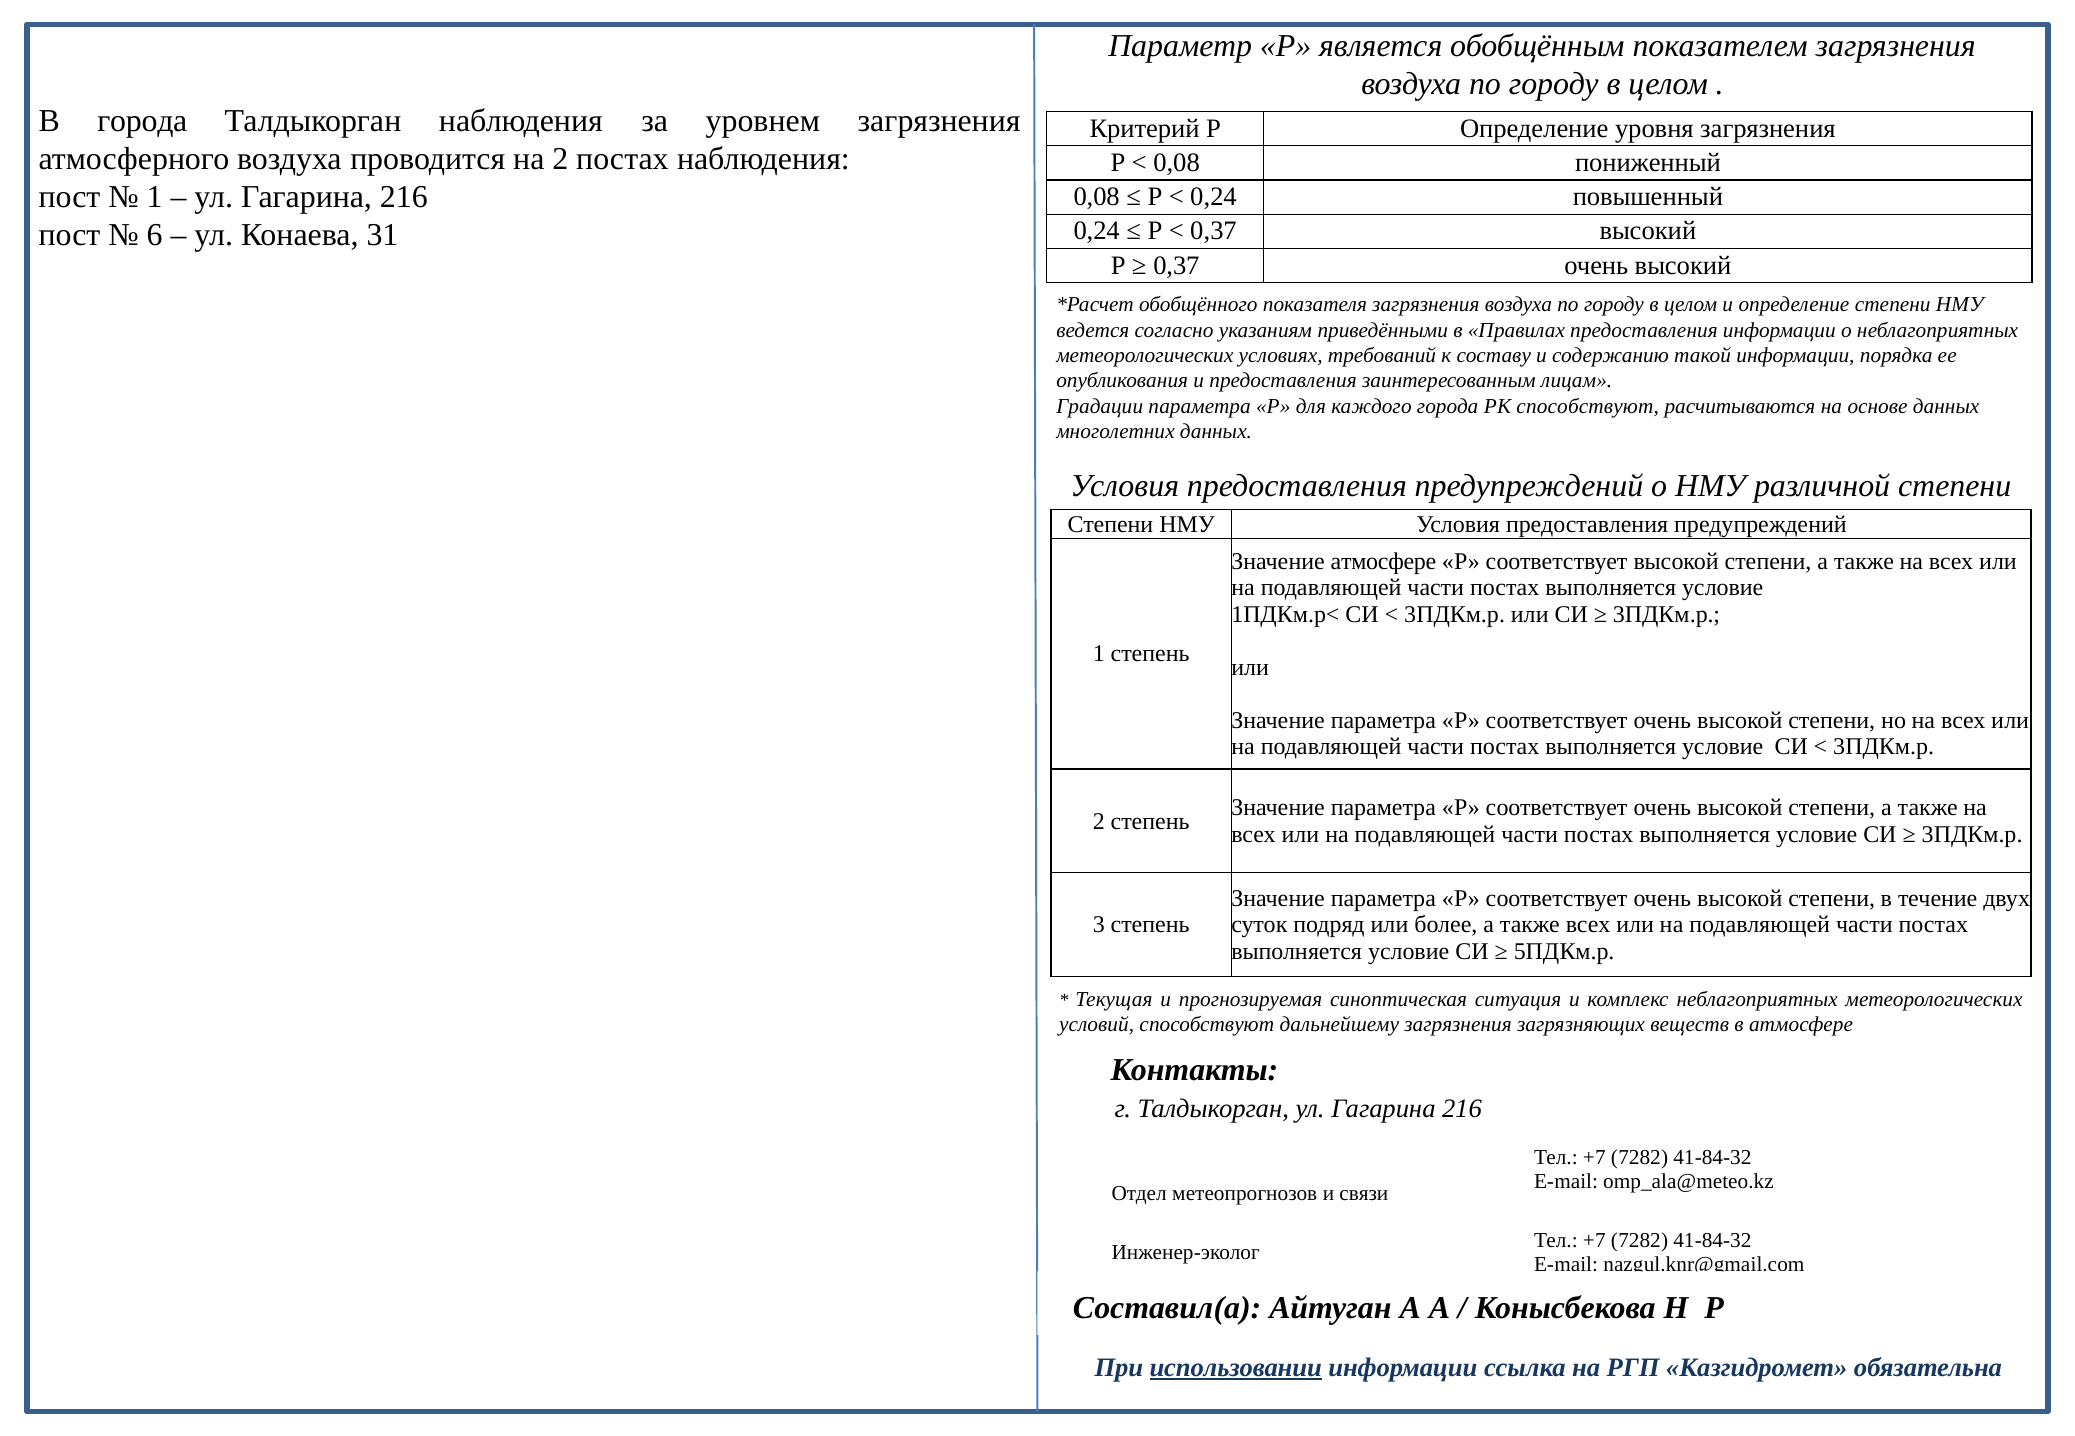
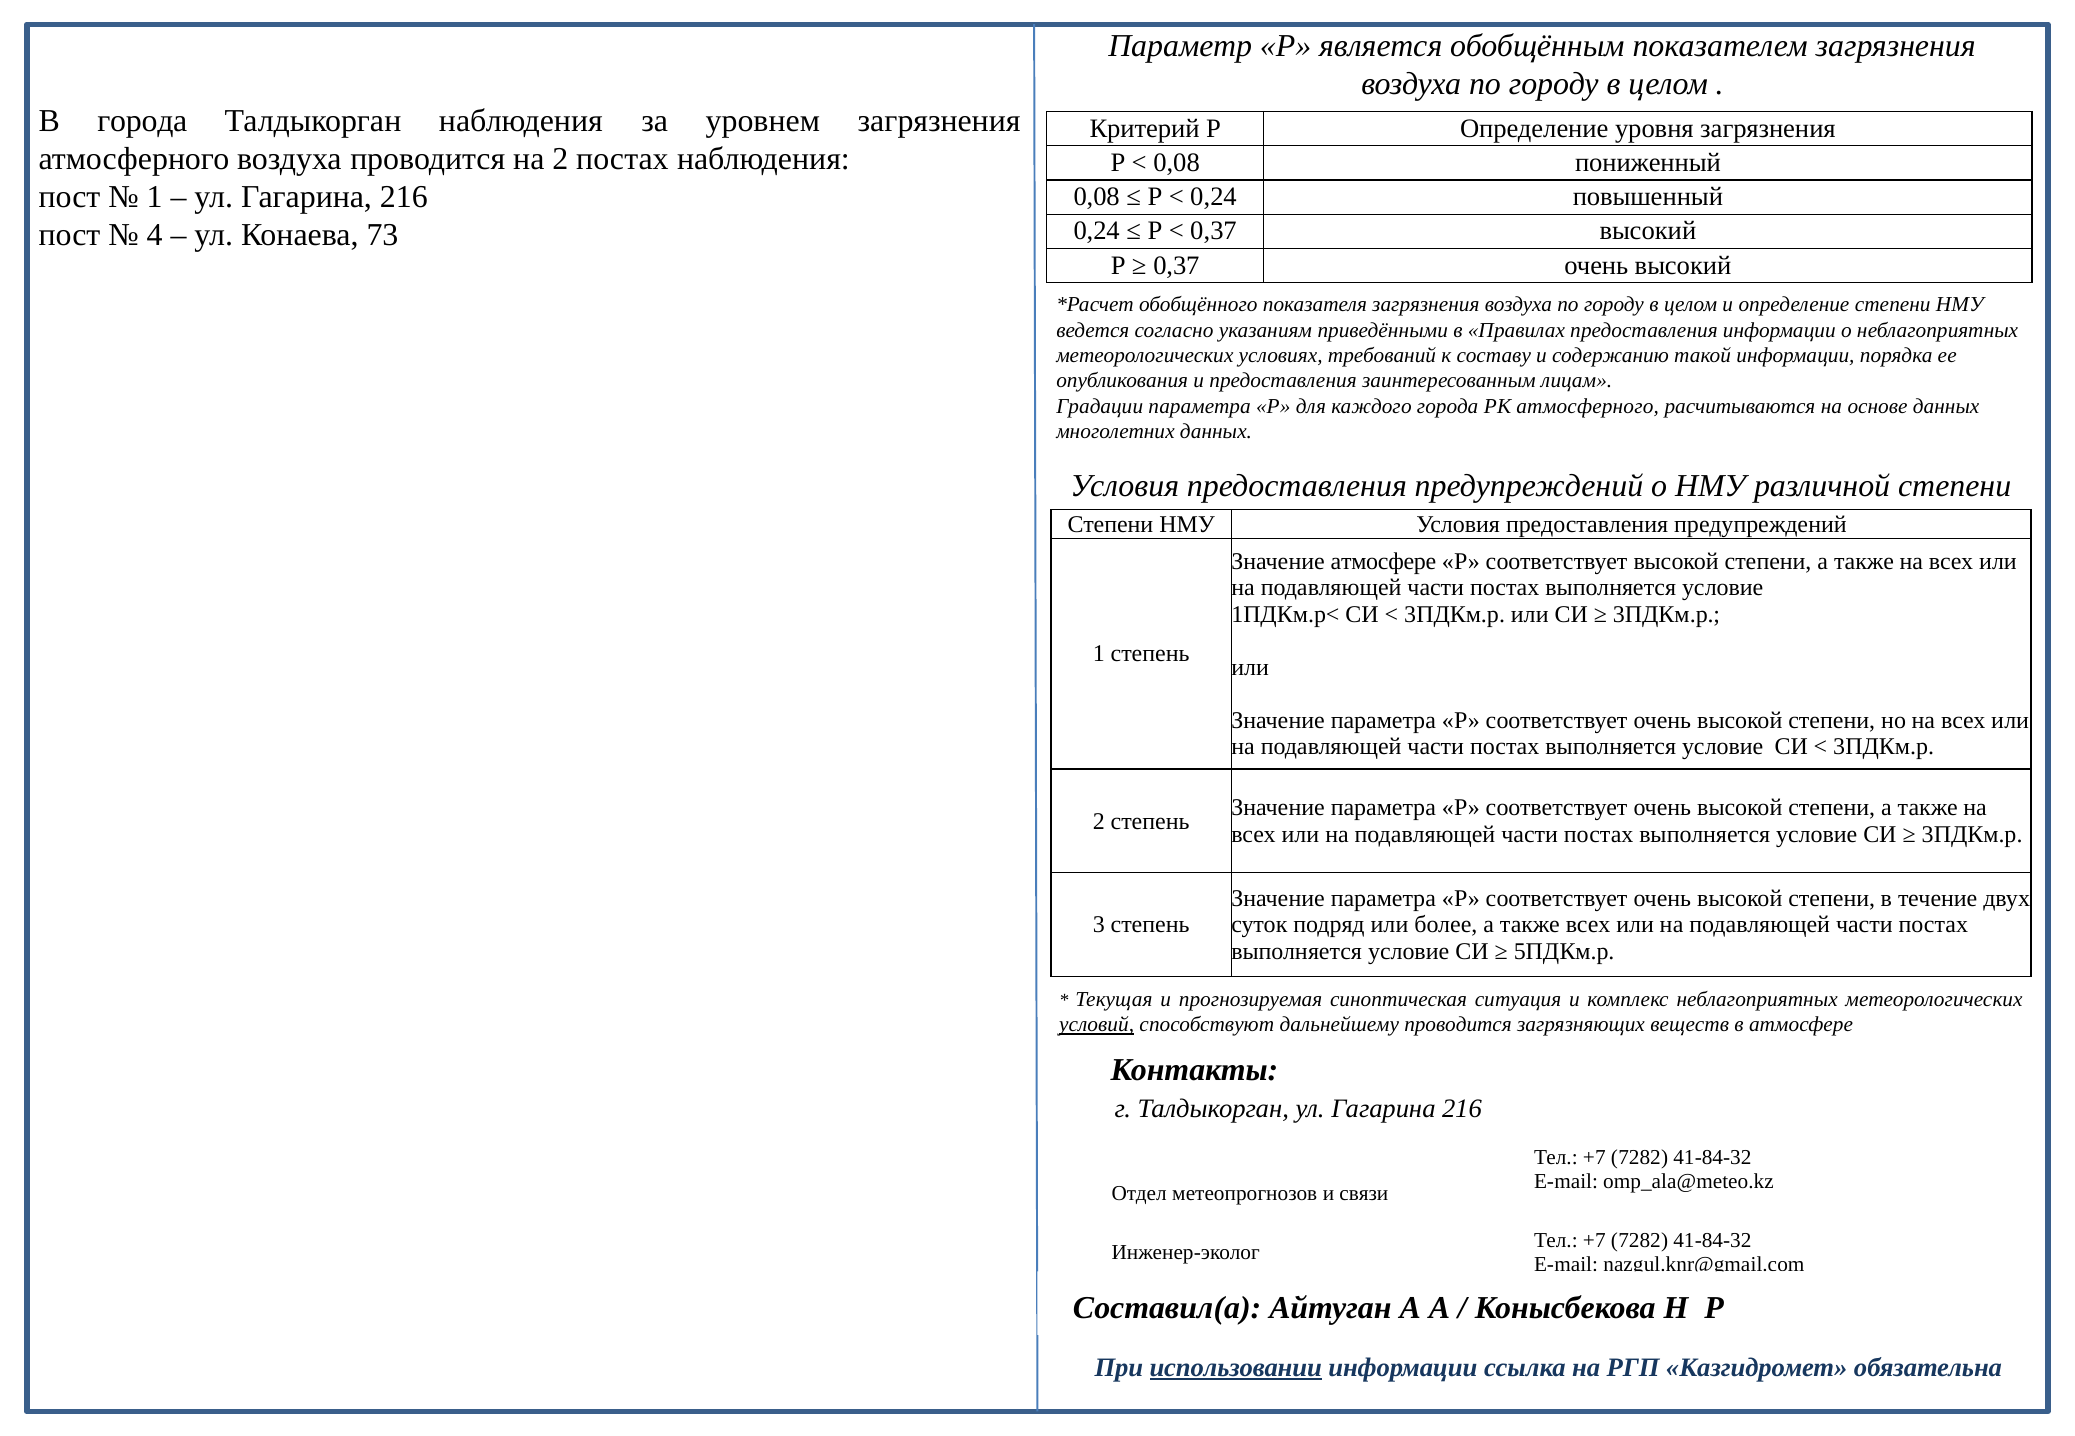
6: 6 -> 4
31: 31 -> 73
РК способствуют: способствуют -> атмосферного
условий underline: none -> present
дальнейшему загрязнения: загрязнения -> проводится
